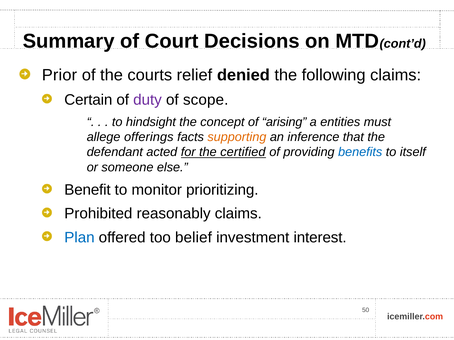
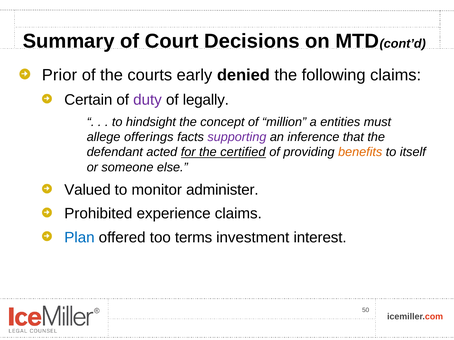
relief: relief -> early
scope: scope -> legally
arising: arising -> million
supporting colour: orange -> purple
benefits colour: blue -> orange
Benefit: Benefit -> Valued
prioritizing: prioritizing -> administer
reasonably: reasonably -> experience
belief: belief -> terms
